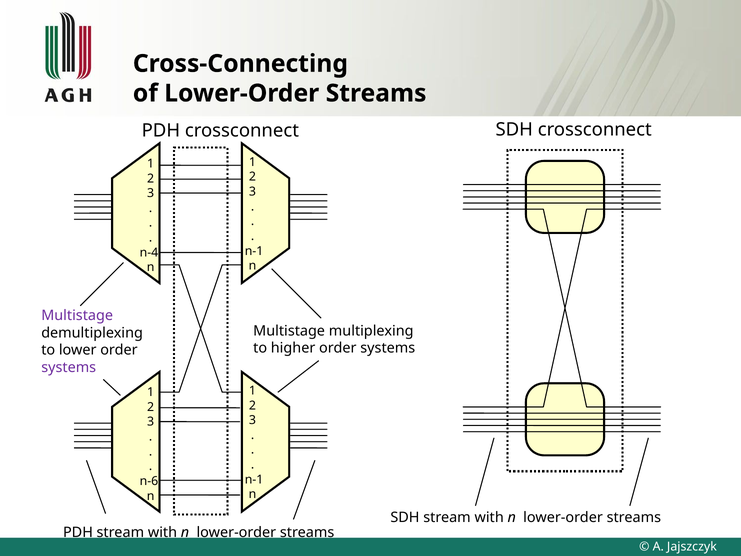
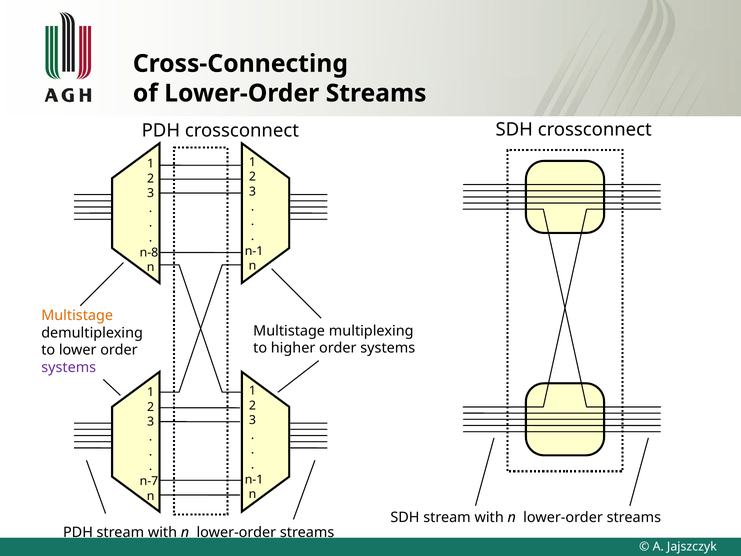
n-4: n-4 -> n-8
Multistage at (77, 315) colour: purple -> orange
n-6: n-6 -> n-7
